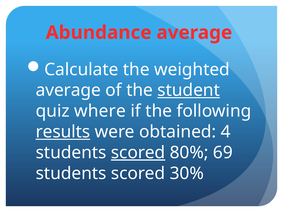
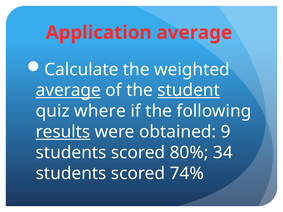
Abundance: Abundance -> Application
average at (68, 90) underline: none -> present
4: 4 -> 9
scored at (138, 153) underline: present -> none
69: 69 -> 34
30%: 30% -> 74%
